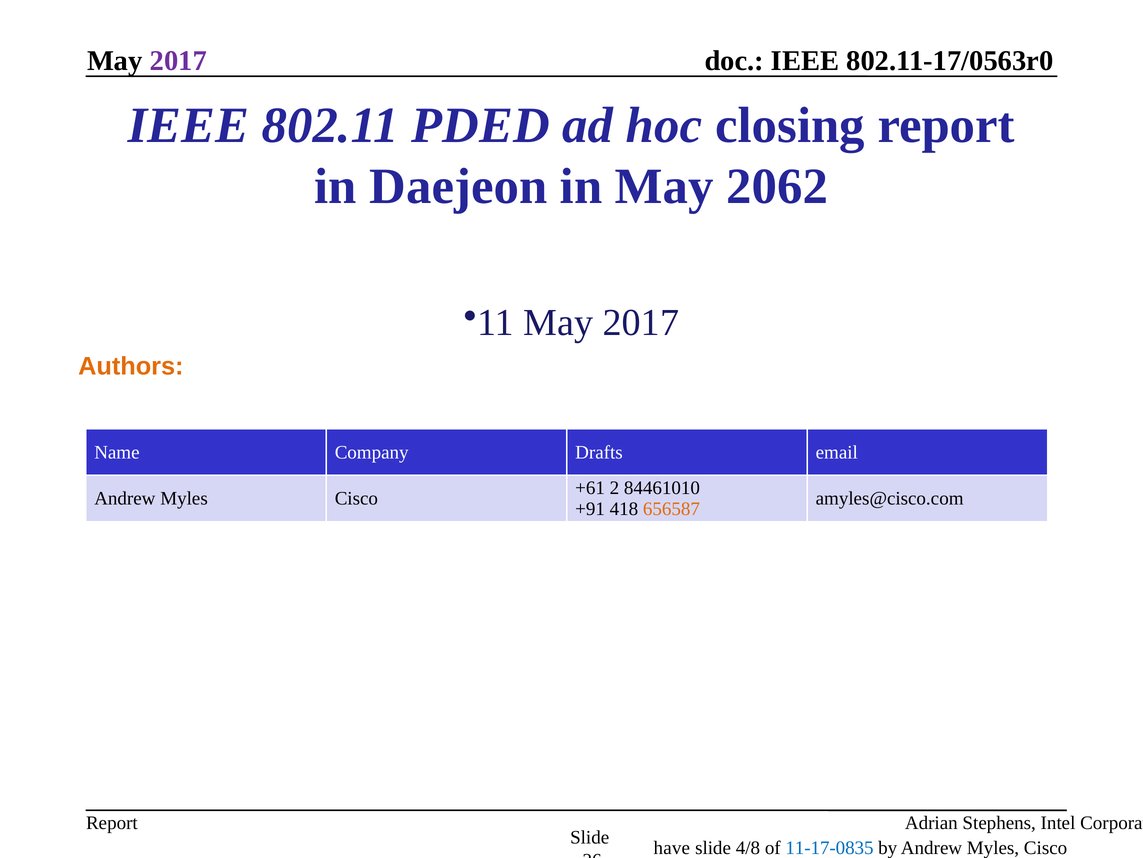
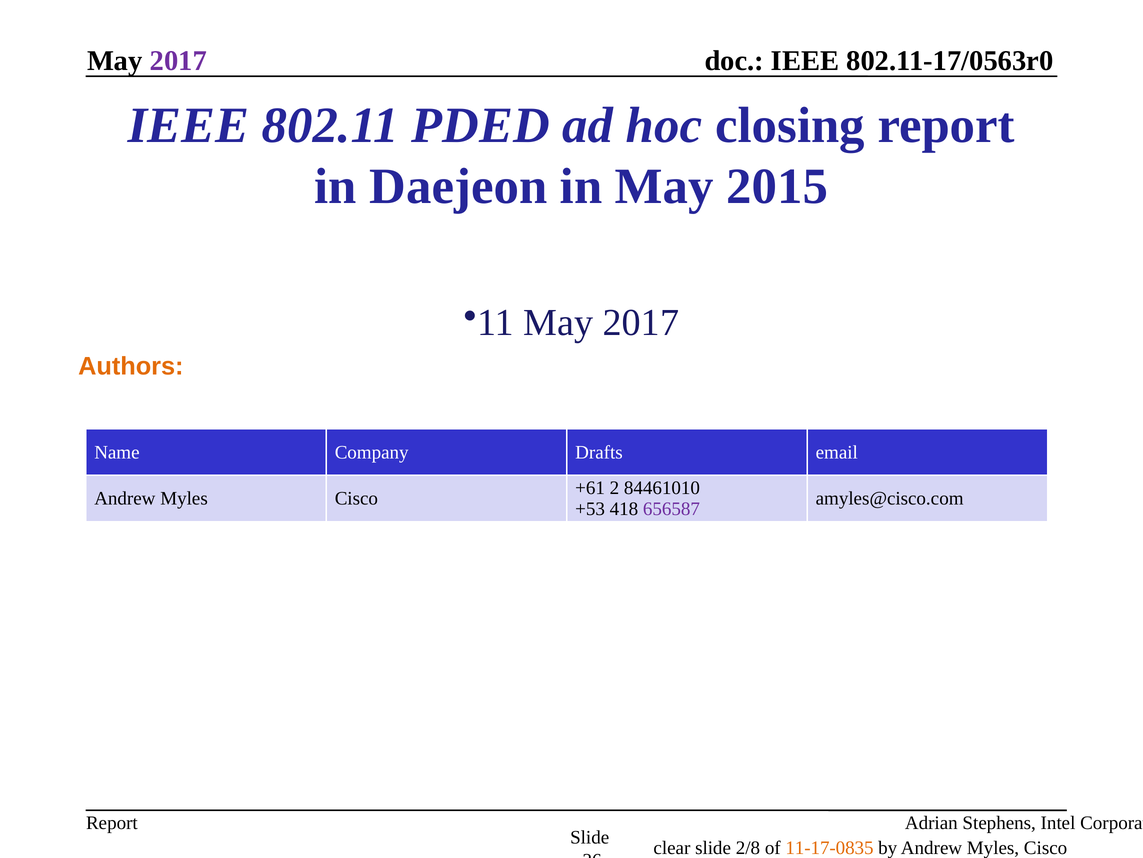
2062: 2062 -> 2015
+91: +91 -> +53
656587 colour: orange -> purple
have: have -> clear
4/8: 4/8 -> 2/8
11-17-0835 colour: blue -> orange
